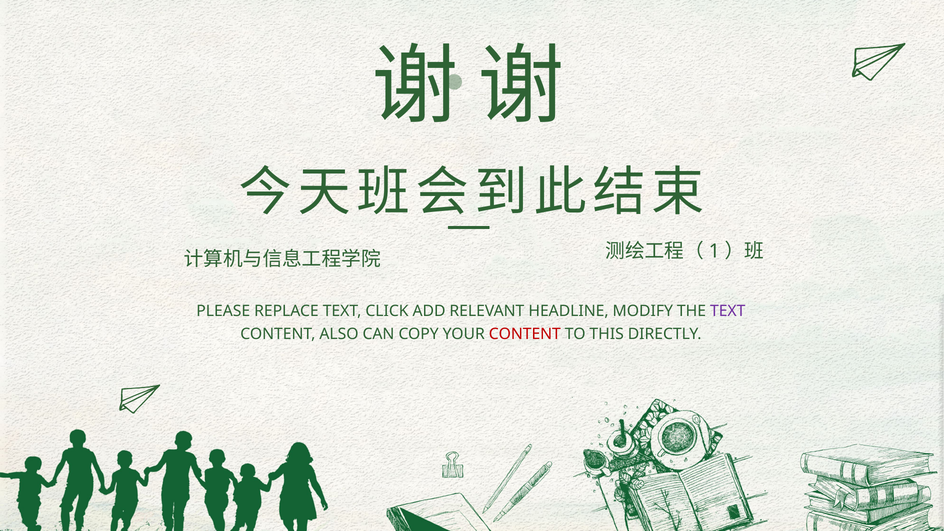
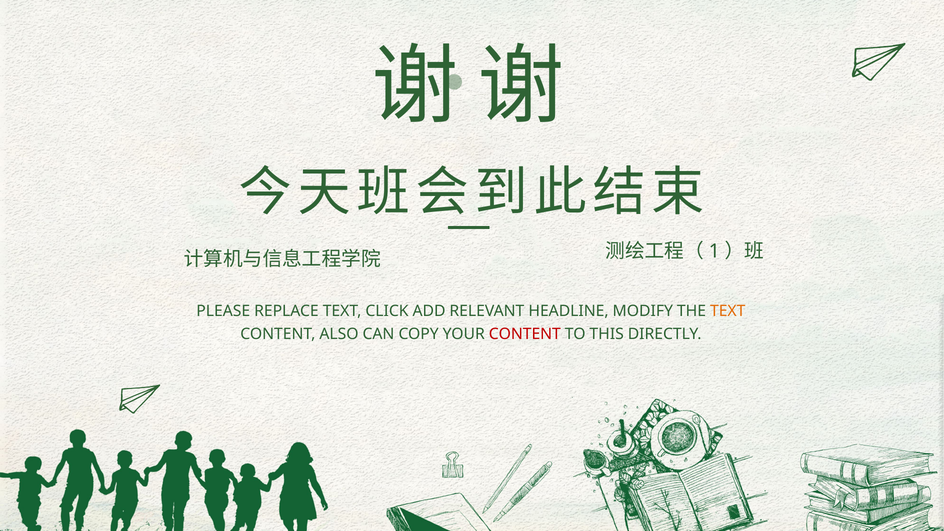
TEXT at (728, 311) colour: purple -> orange
